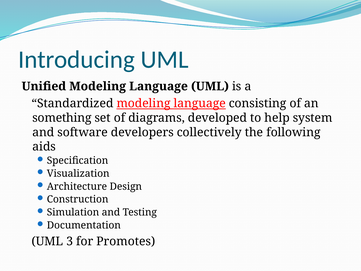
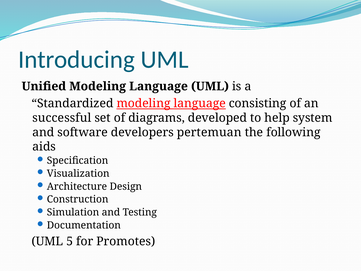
something: something -> successful
collectively: collectively -> pertemuan
3: 3 -> 5
